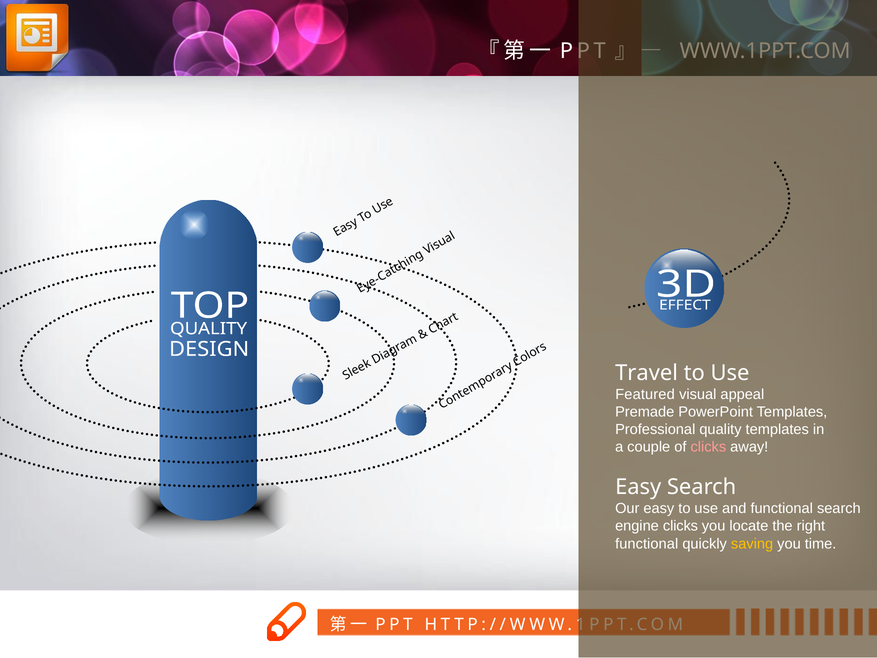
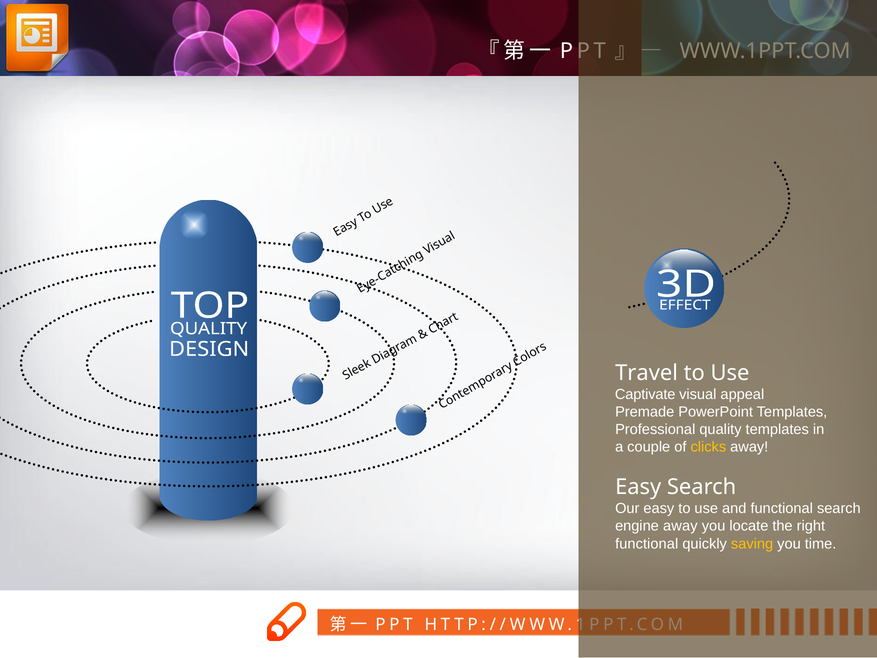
Featured: Featured -> Captivate
clicks at (708, 447) colour: pink -> yellow
engine clicks: clicks -> away
